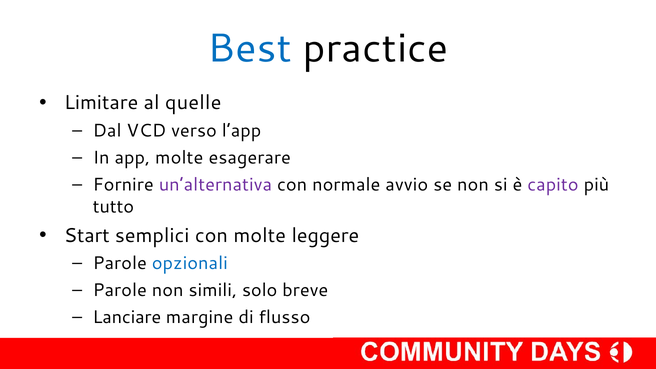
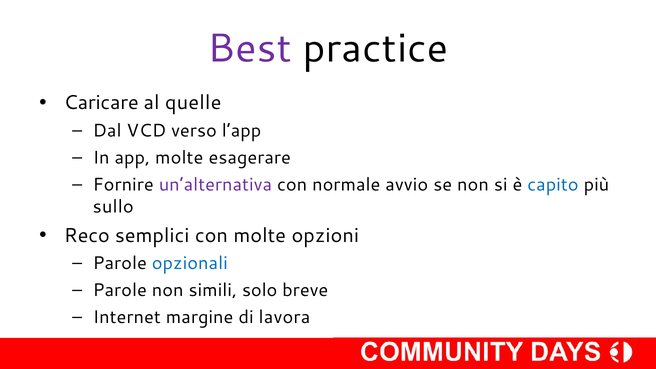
Best colour: blue -> purple
Limitare: Limitare -> Caricare
capito colour: purple -> blue
tutto: tutto -> sullo
Start: Start -> Reco
leggere: leggere -> opzioni
Lanciare: Lanciare -> Internet
flusso: flusso -> lavora
